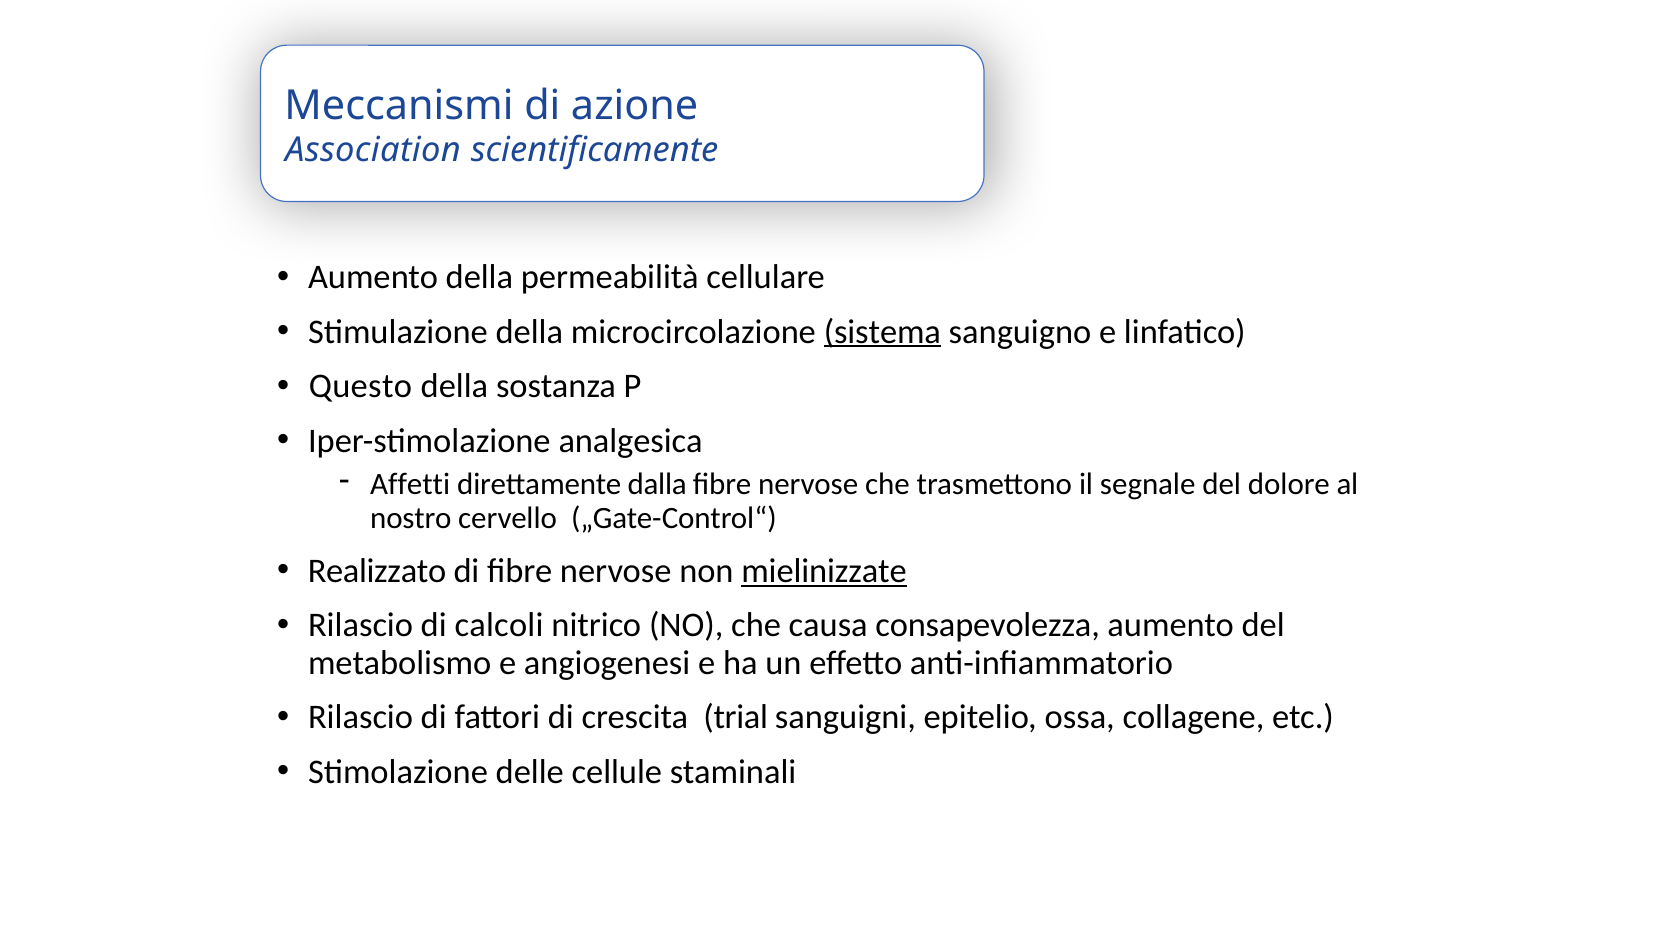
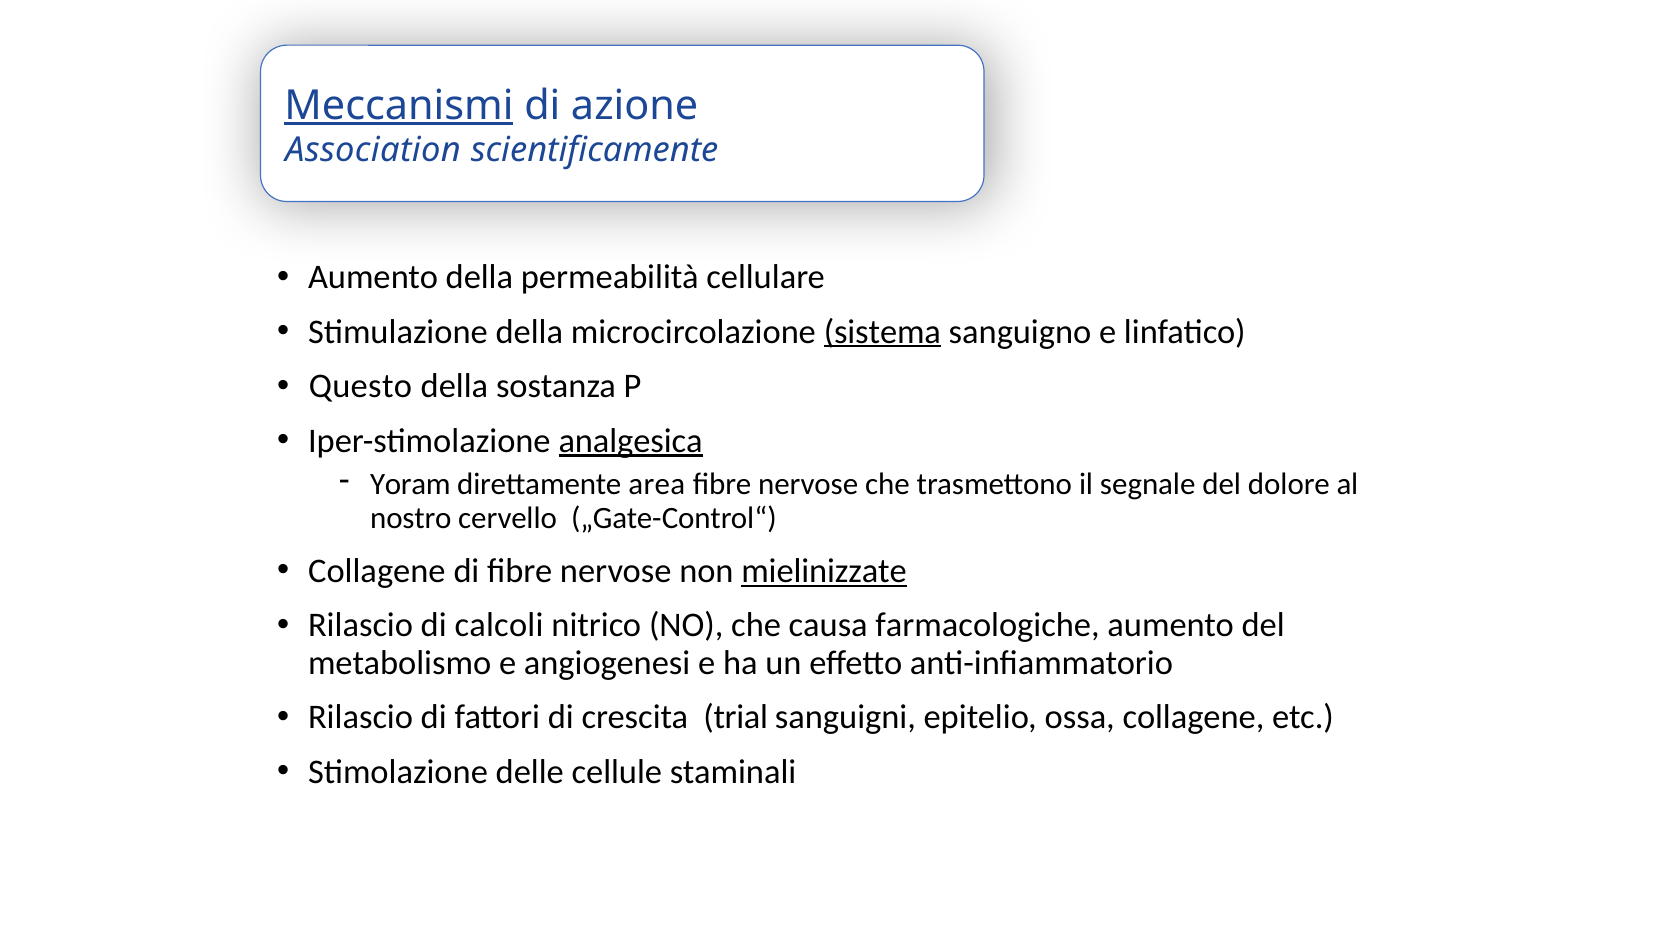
Meccanismi underline: none -> present
analgesica underline: none -> present
Affetti: Affetti -> Yoram
dalla: dalla -> area
Realizzato at (377, 571): Realizzato -> Collagene
consapevolezza: consapevolezza -> farmacologiche
